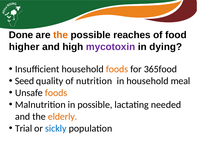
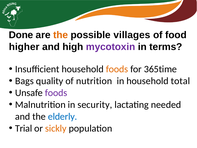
reaches: reaches -> villages
dying: dying -> terms
365food: 365food -> 365time
Seed: Seed -> Bags
meal: meal -> total
foods at (56, 93) colour: orange -> purple
in possible: possible -> security
elderly colour: orange -> blue
sickly colour: blue -> orange
